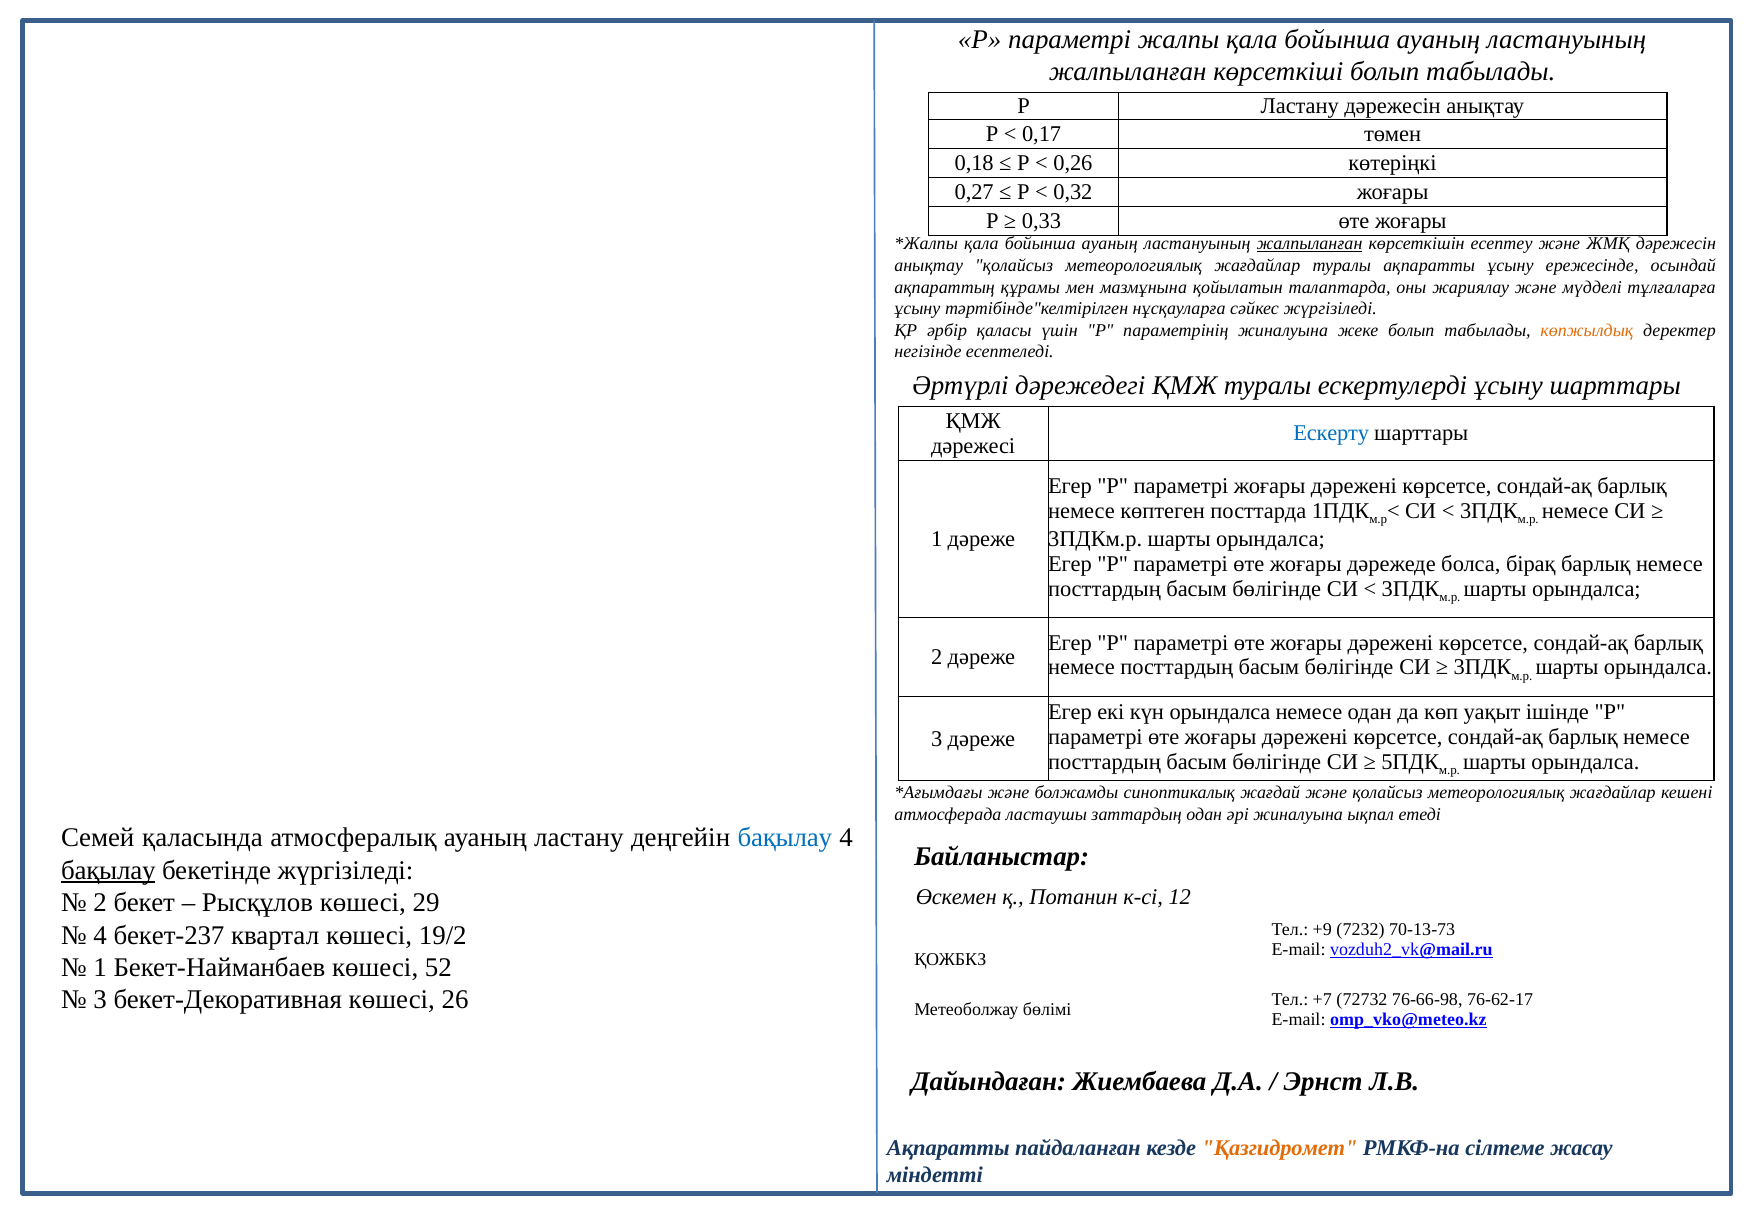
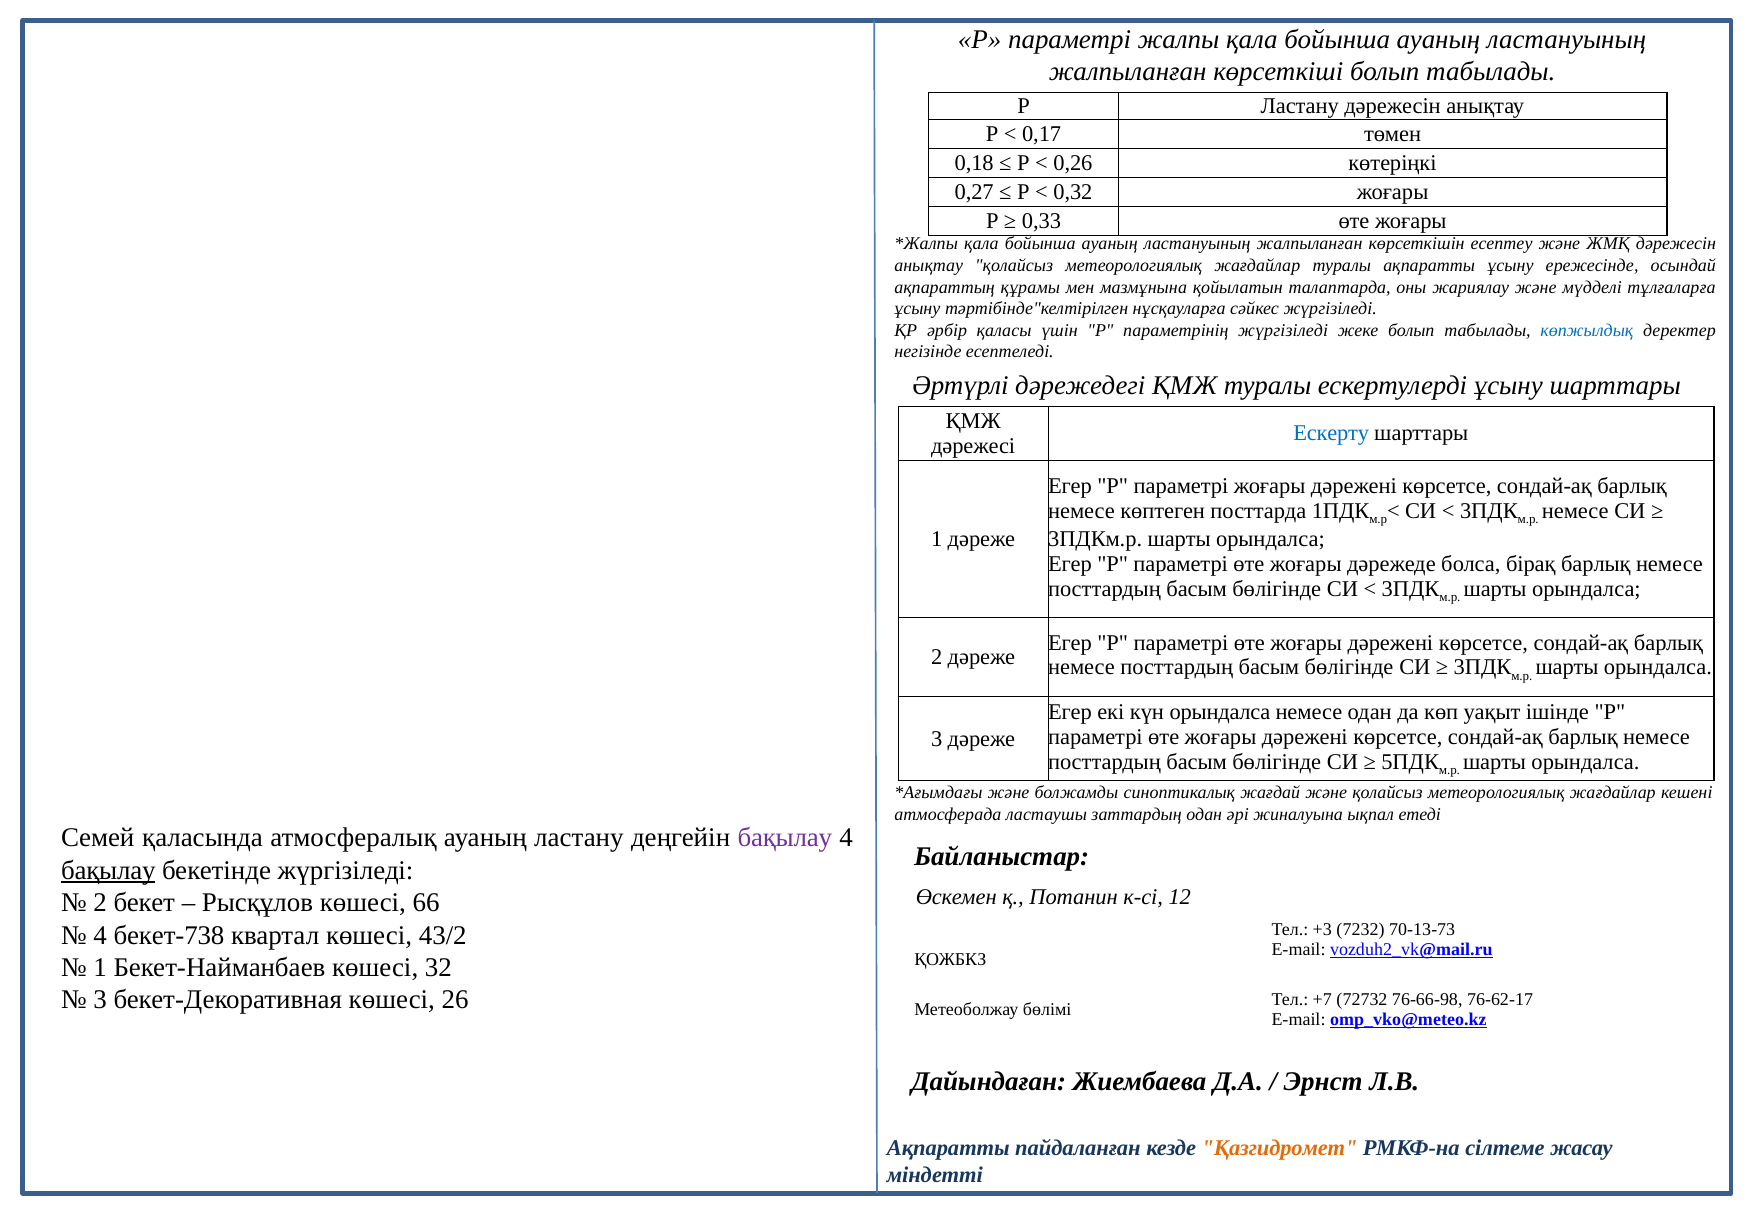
жалпыланған at (1310, 244) underline: present -> none
параметрінің жиналуына: жиналуына -> жүргізіледі
көпжылдық colour: orange -> blue
бақылау at (785, 838) colour: blue -> purple
29: 29 -> 66
+9: +9 -> +3
бекет-237: бекет-237 -> бекет-738
19/2: 19/2 -> 43/2
52: 52 -> 32
